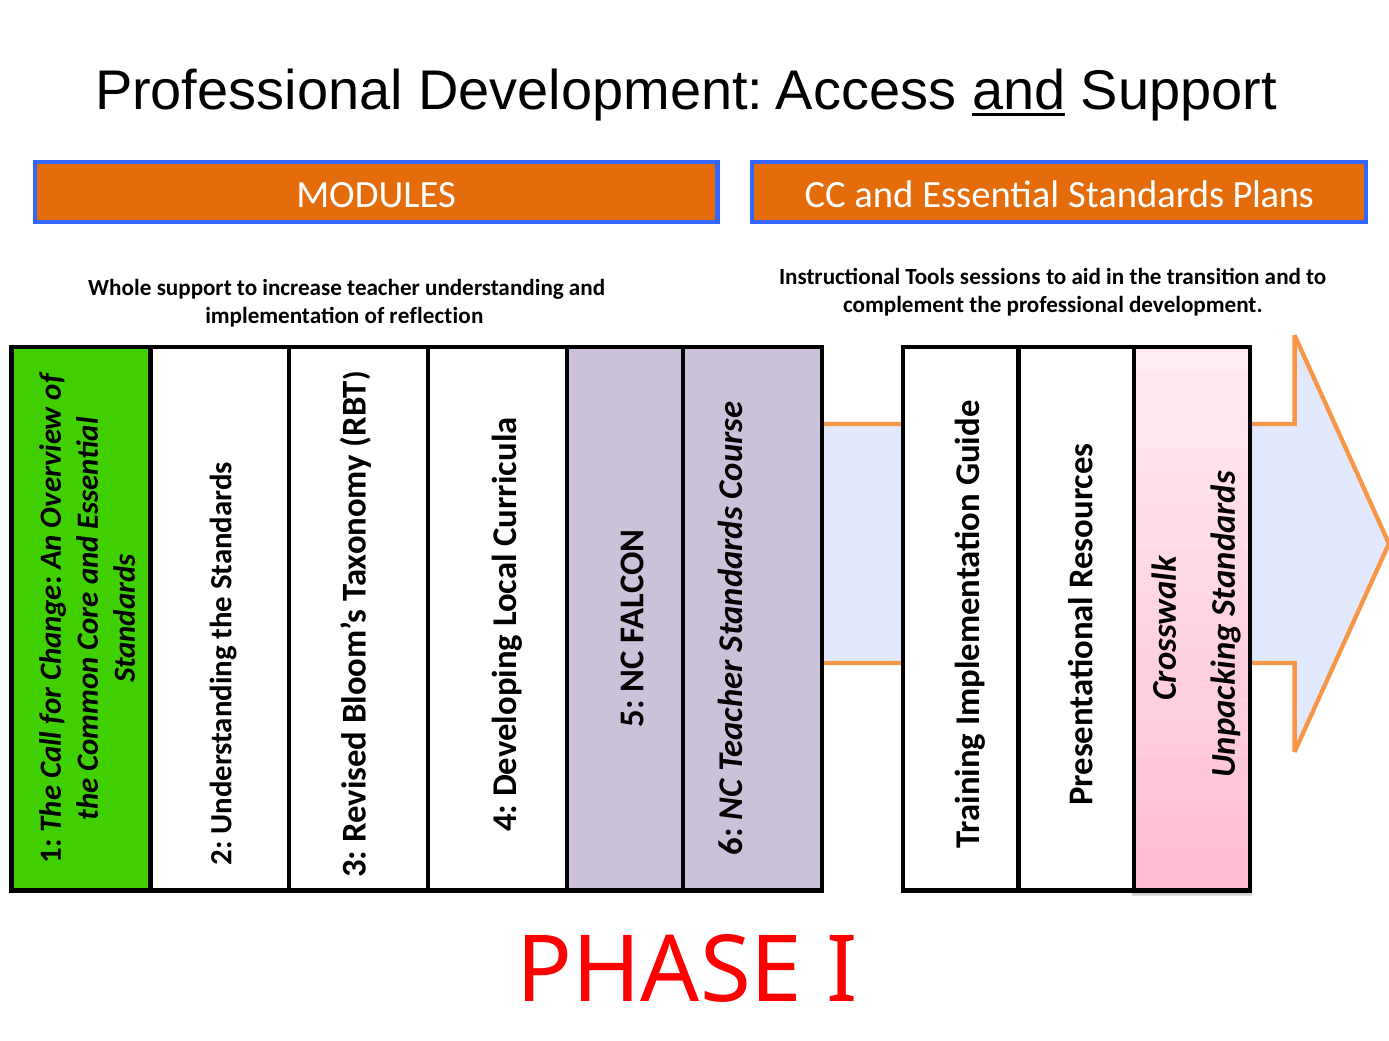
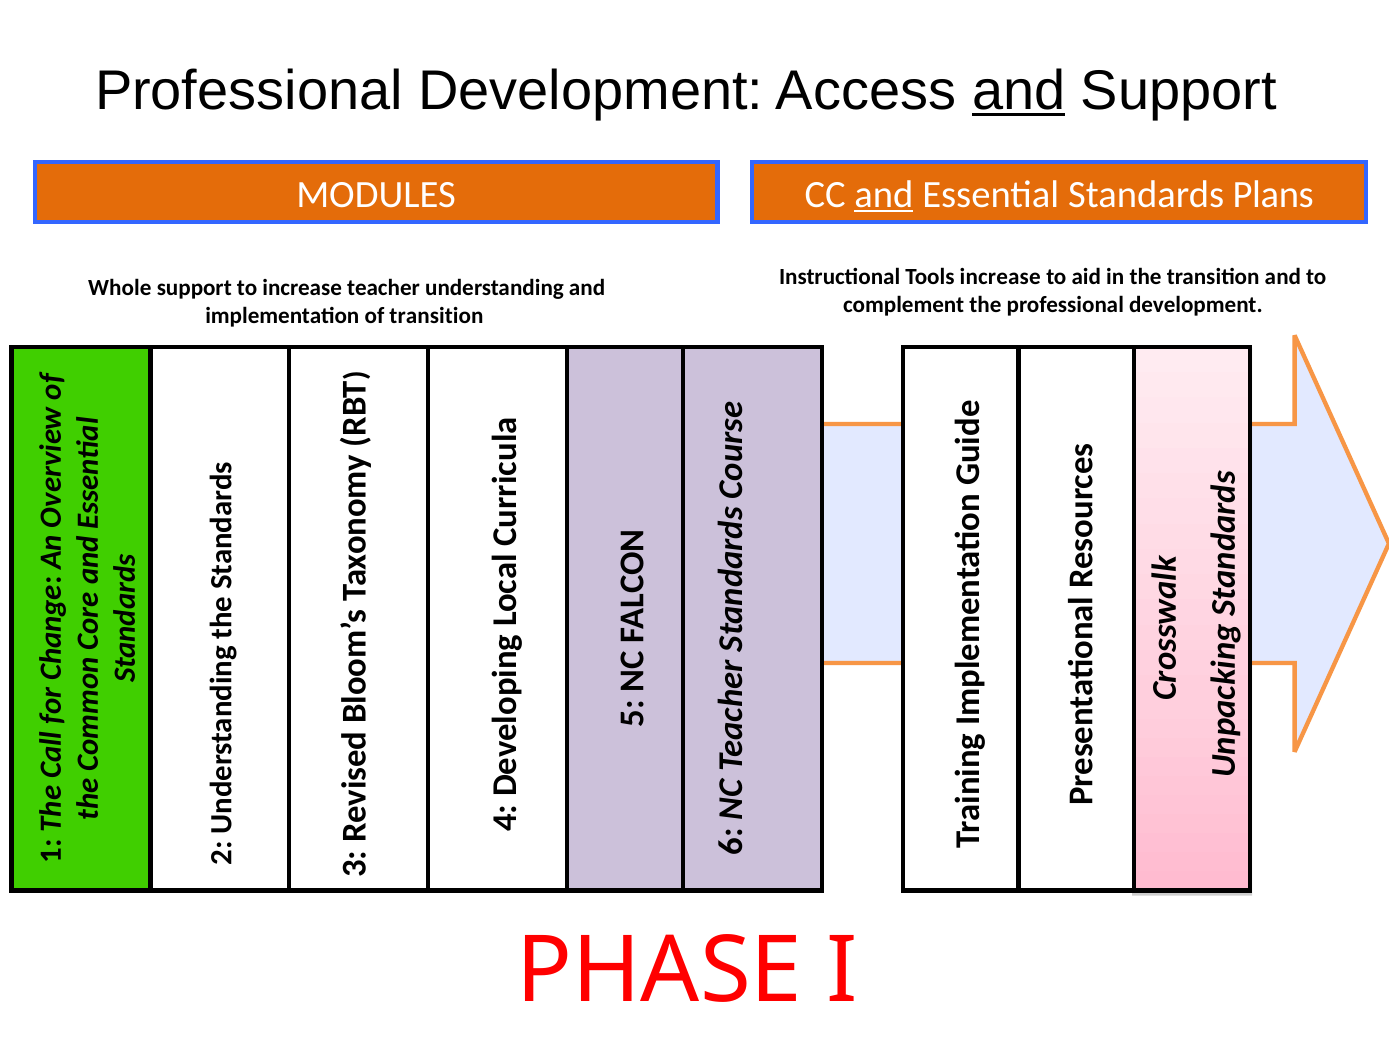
and at (884, 195) underline: none -> present
Tools sessions: sessions -> increase
of reflection: reflection -> transition
